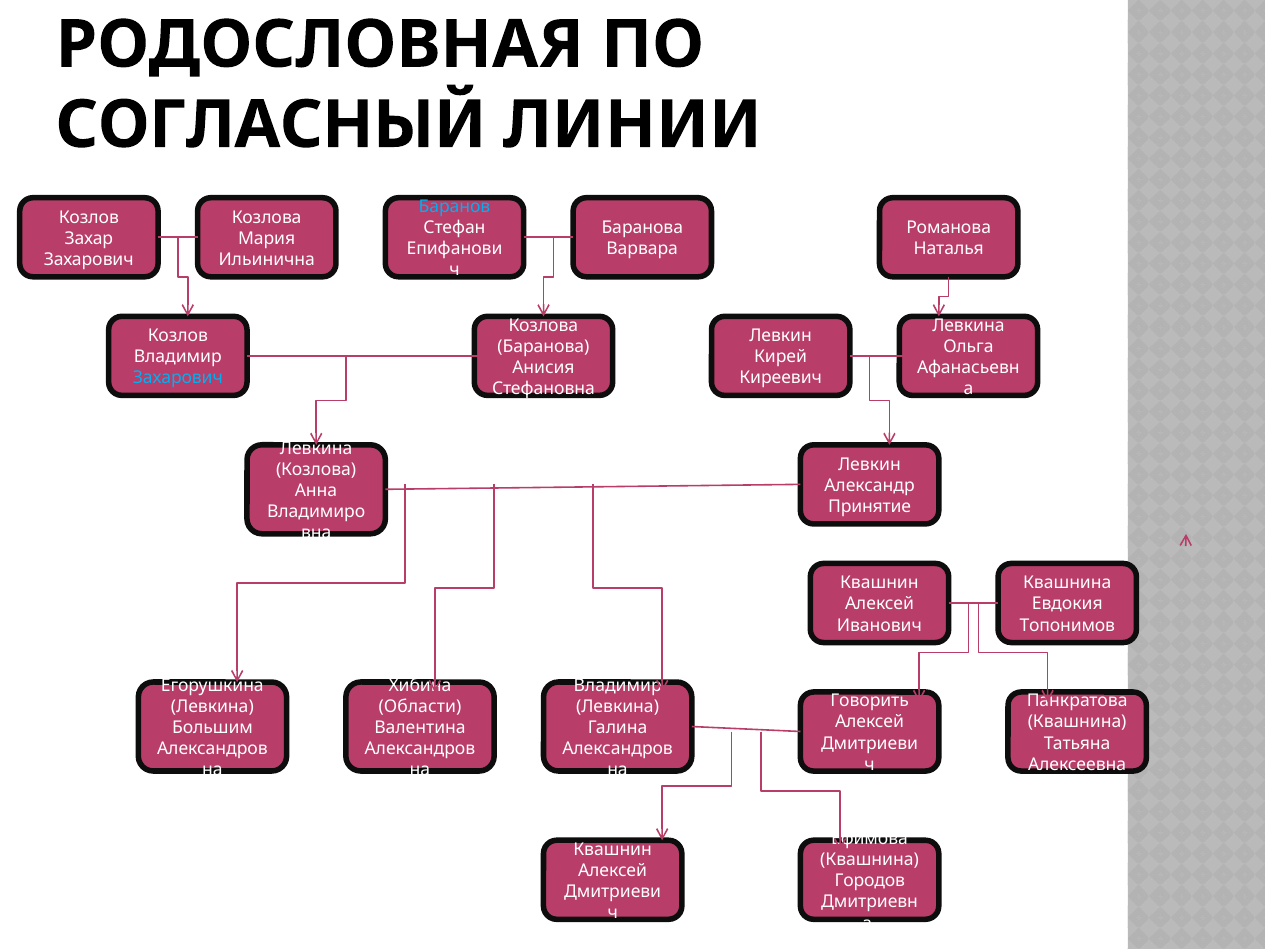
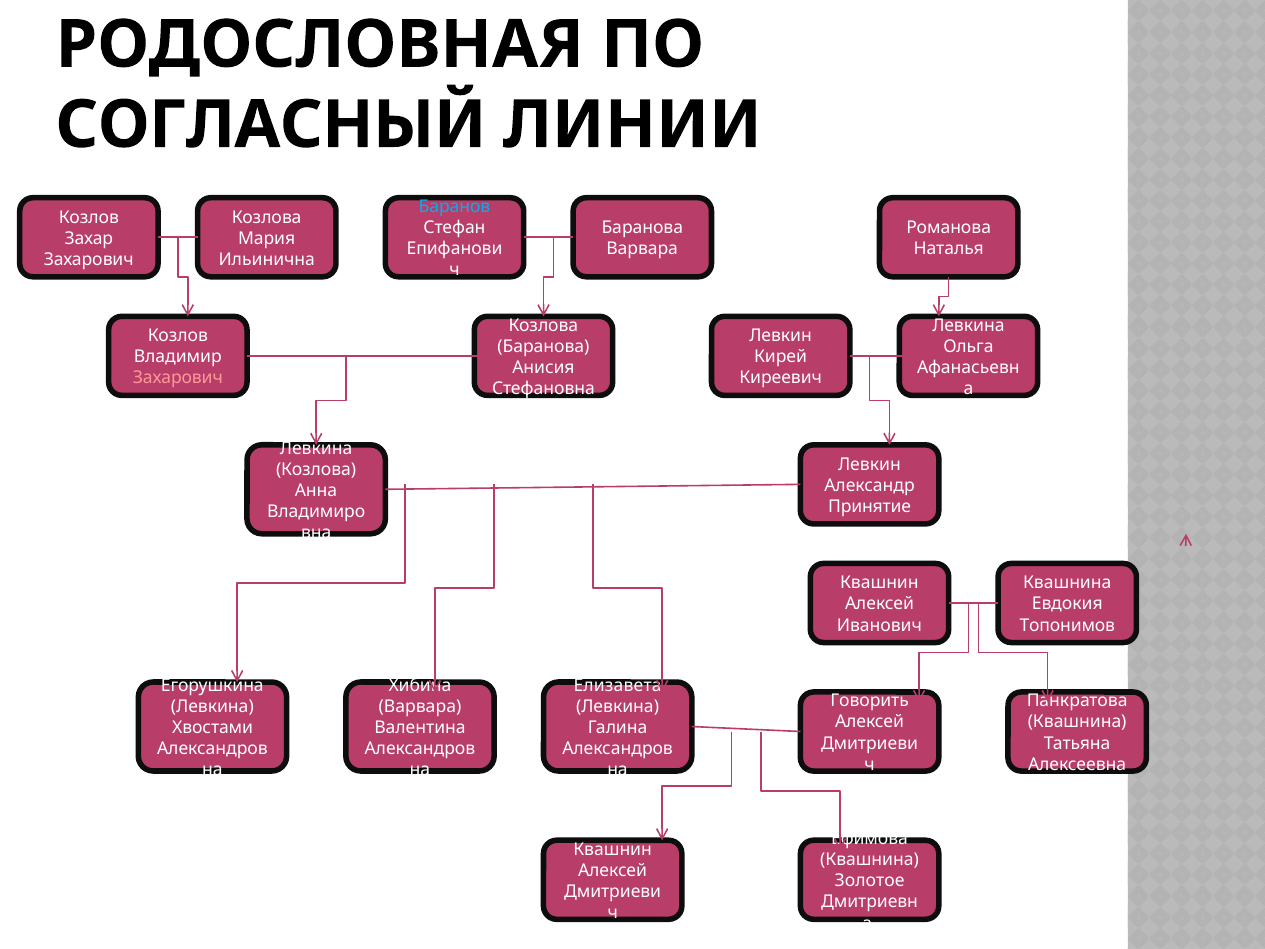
Захарович at (178, 378) colour: light blue -> pink
Владимир at (618, 685): Владимир -> Елизавета
Области at (420, 706): Области -> Варвара
Большим: Большим -> Хвостами
Городов: Городов -> Золотое
